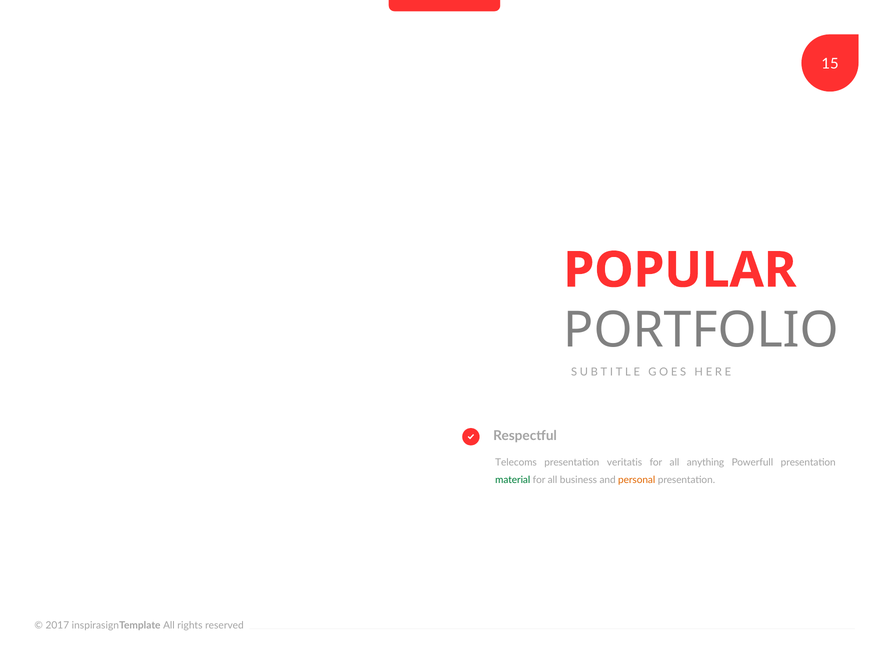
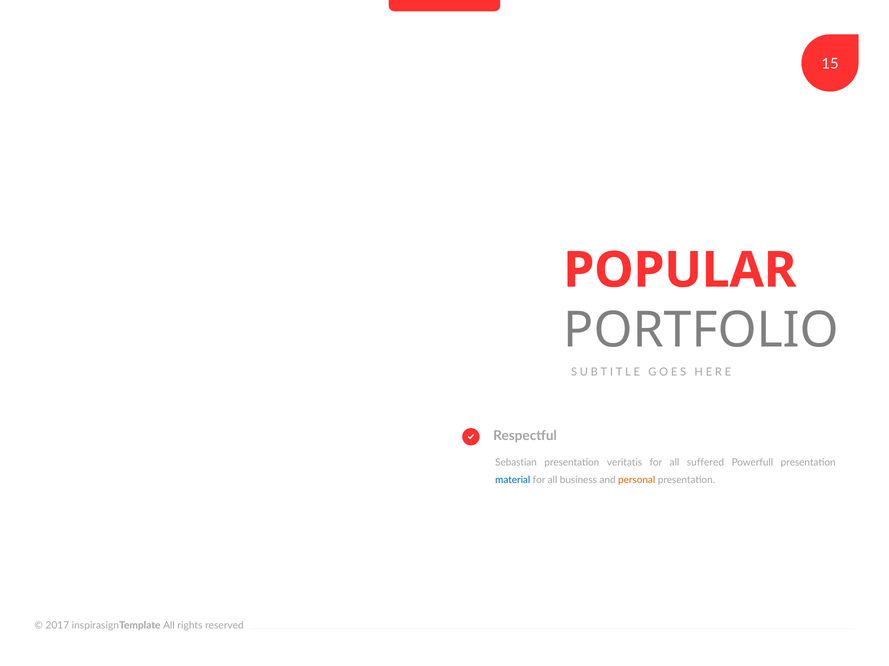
Telecoms: Telecoms -> Sebastian
anything: anything -> suffered
material colour: green -> blue
